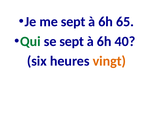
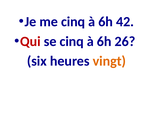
me sept: sept -> cinq
65: 65 -> 42
Qui colour: green -> red
se sept: sept -> cinq
40: 40 -> 26
